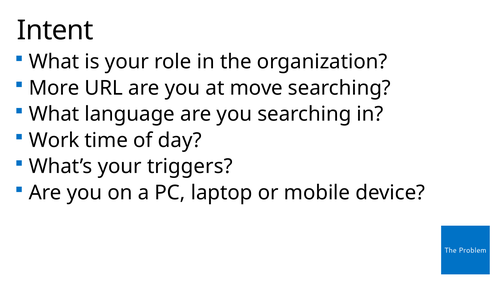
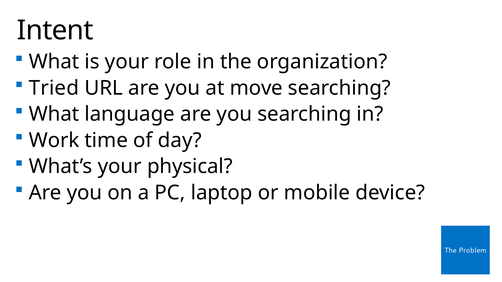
More: More -> Tried
triggers: triggers -> physical
